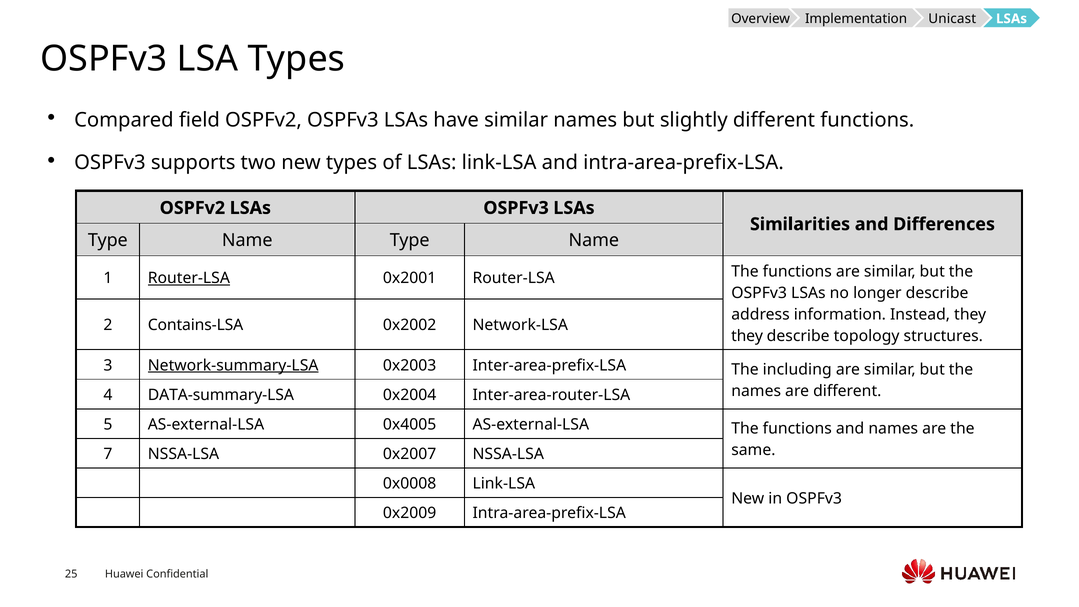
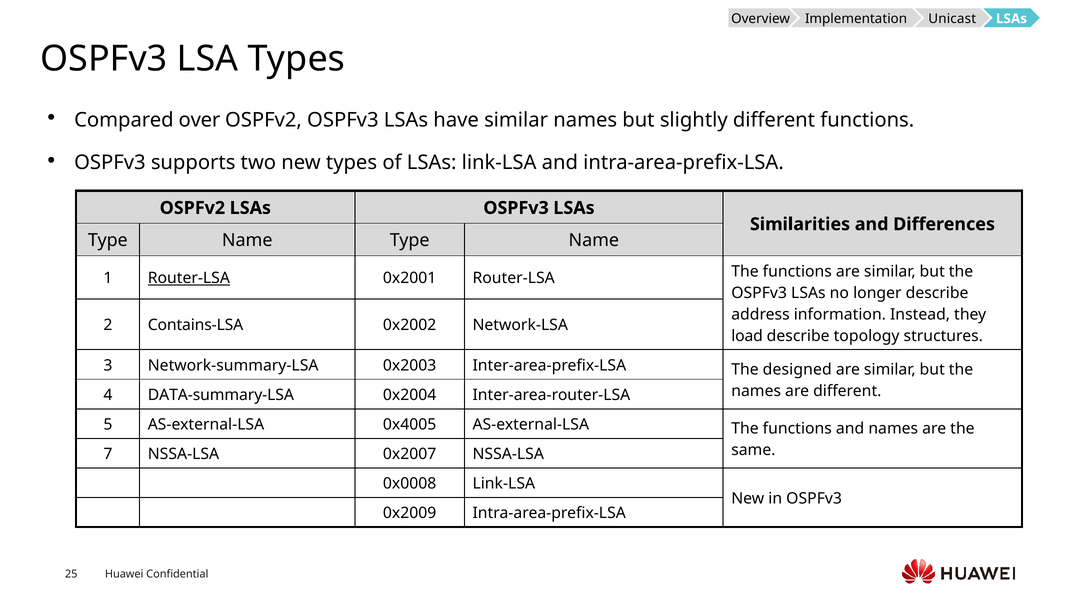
field: field -> over
they at (747, 336): they -> load
Network-summary-LSA underline: present -> none
including: including -> designed
